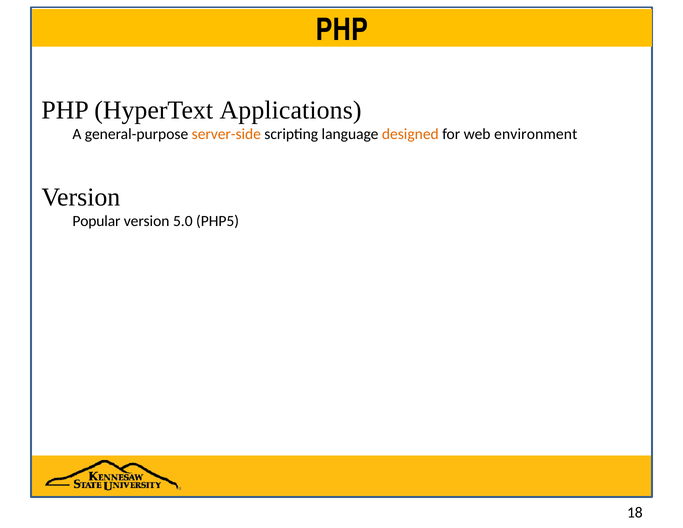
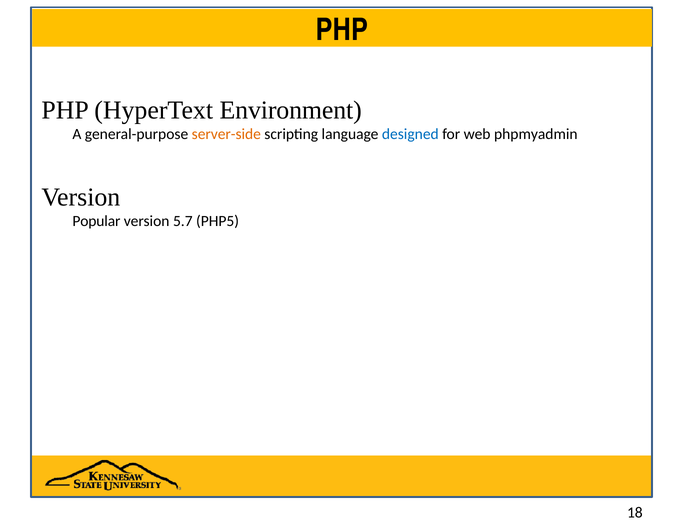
Applications: Applications -> Environment
designed colour: orange -> blue
environment: environment -> phpmyadmin
5.0: 5.0 -> 5.7
